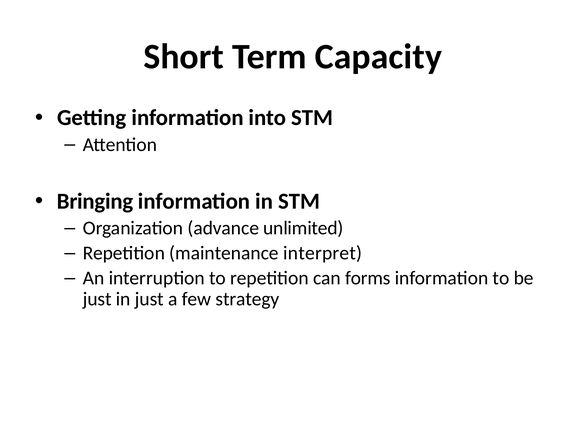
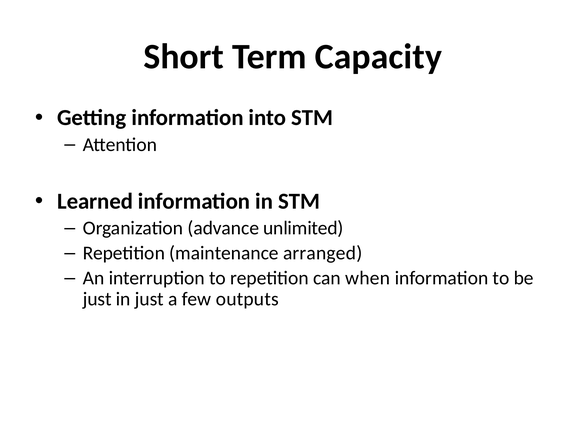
Bringing: Bringing -> Learned
interpret: interpret -> arranged
forms: forms -> when
strategy: strategy -> outputs
